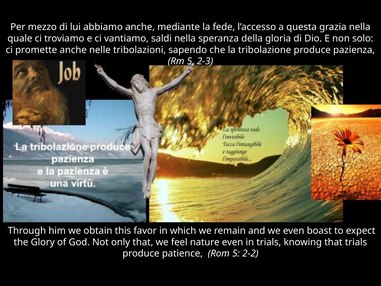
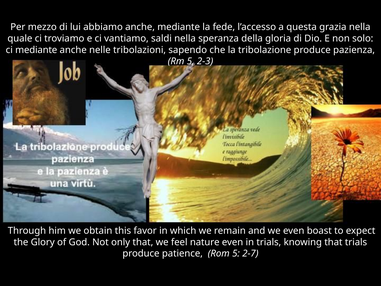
ci promette: promette -> mediante
2-2: 2-2 -> 2-7
